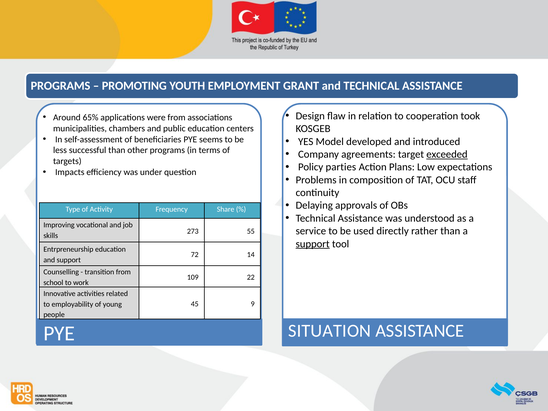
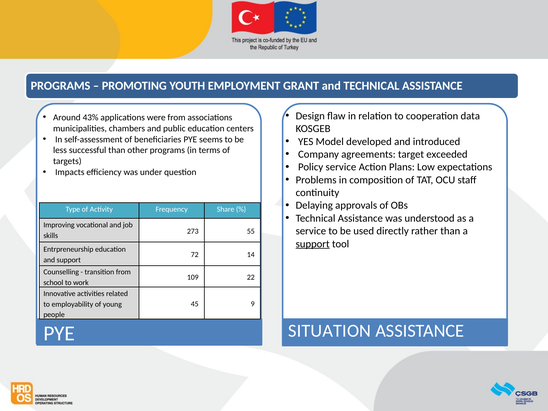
took: took -> data
65%: 65% -> 43%
exceeded underline: present -> none
Policy parties: parties -> service
